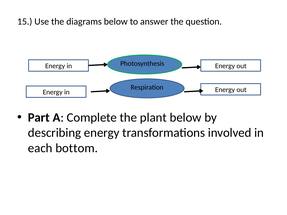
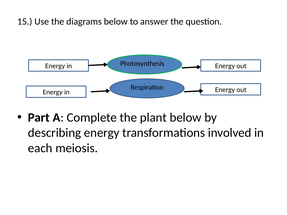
bottom: bottom -> meiosis
